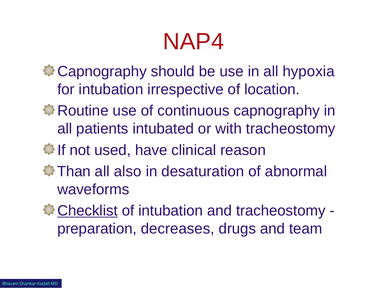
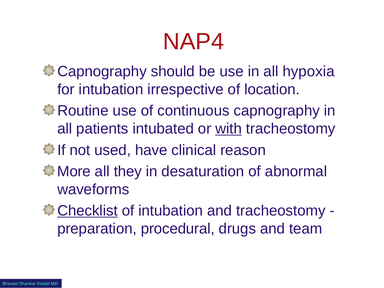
with underline: none -> present
Than: Than -> More
also: also -> they
decreases: decreases -> procedural
